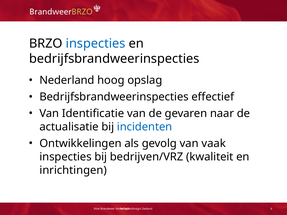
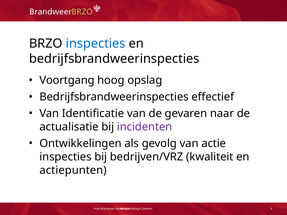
Nederland at (67, 80): Nederland -> Voortgang
incidenten colour: blue -> purple
vaak: vaak -> actie
inrichtingen: inrichtingen -> actiepunten
